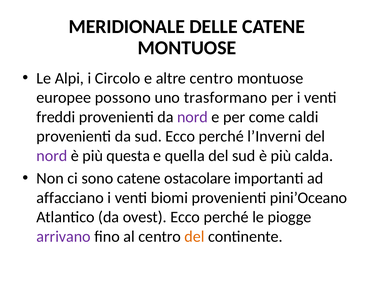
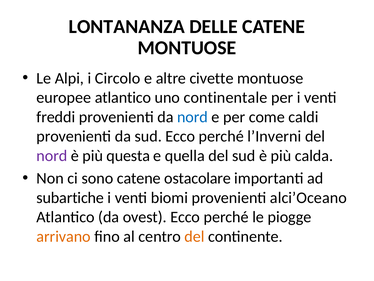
MERIDIONALE: MERIDIONALE -> LONTANANZA
altre centro: centro -> civette
europee possono: possono -> atlantico
trasformano: trasformano -> continentale
nord at (193, 117) colour: purple -> blue
affacciano: affacciano -> subartiche
pini’Oceano: pini’Oceano -> alci’Oceano
arrivano colour: purple -> orange
